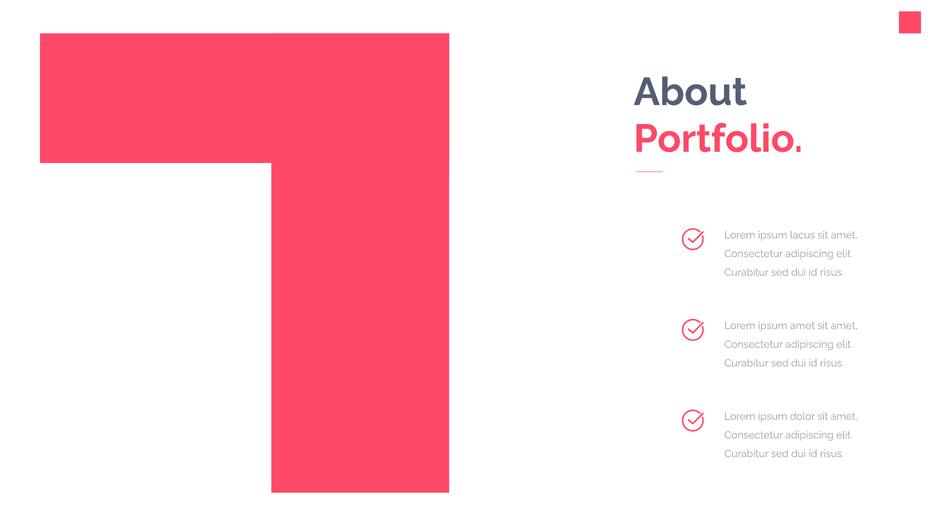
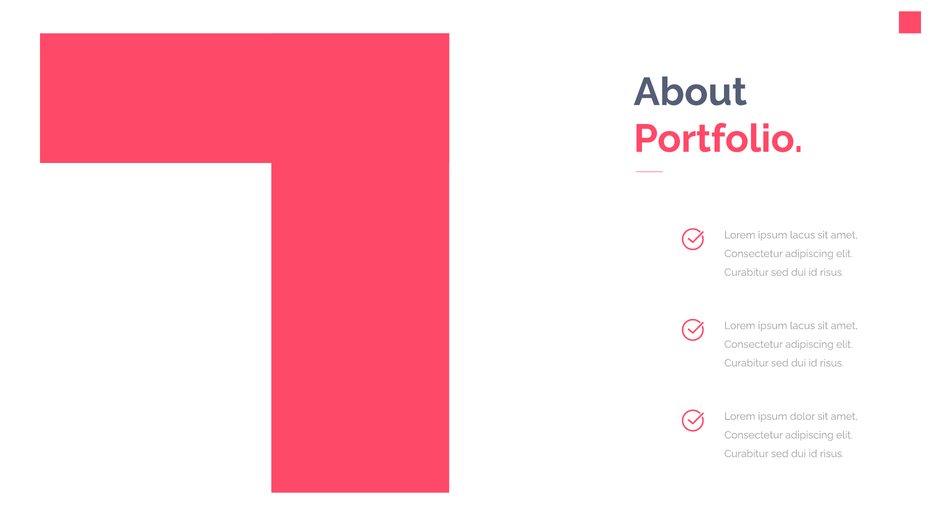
amet at (802, 325): amet -> lacus
